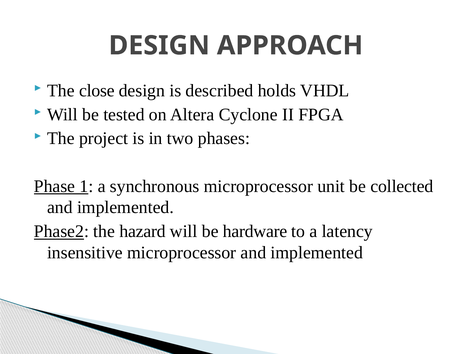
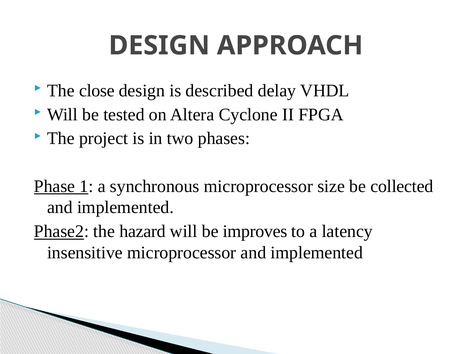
holds: holds -> delay
unit: unit -> size
hardware: hardware -> improves
